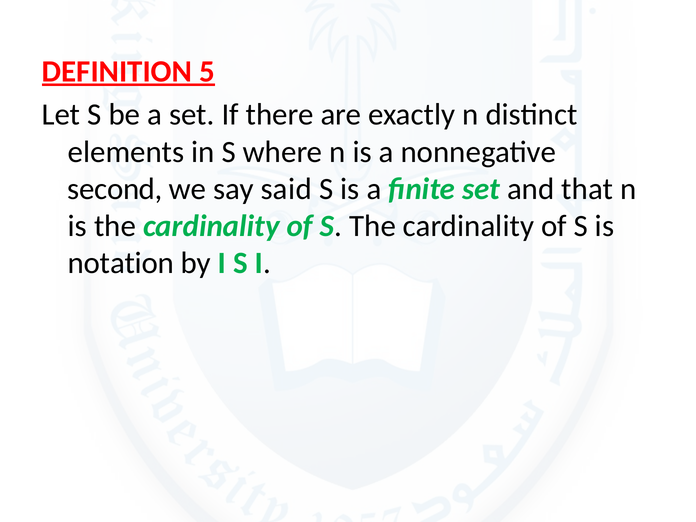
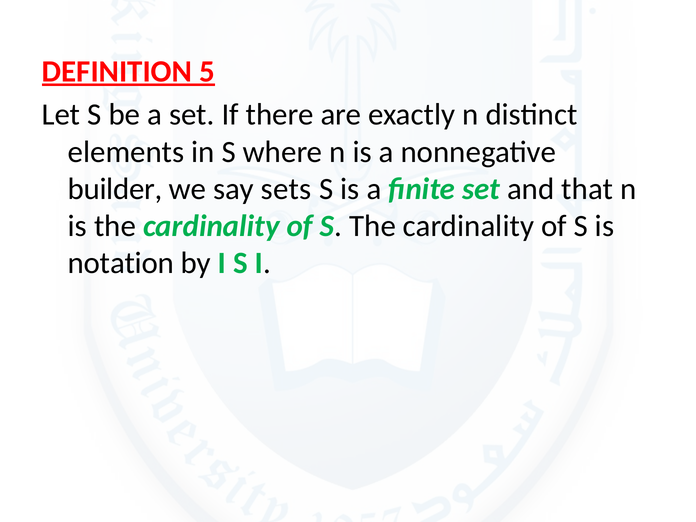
second: second -> builder
said: said -> sets
